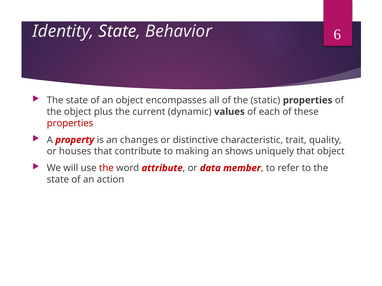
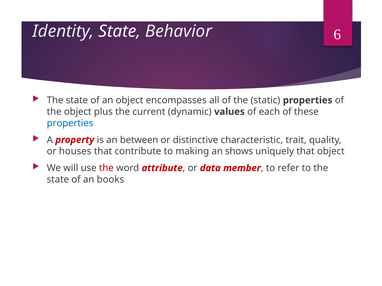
properties at (70, 123) colour: red -> blue
changes: changes -> between
action: action -> books
